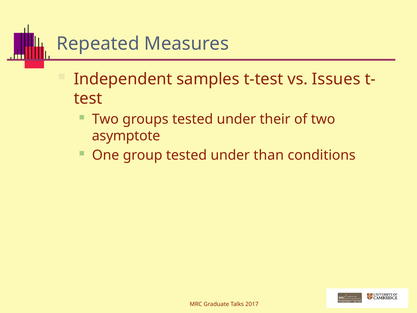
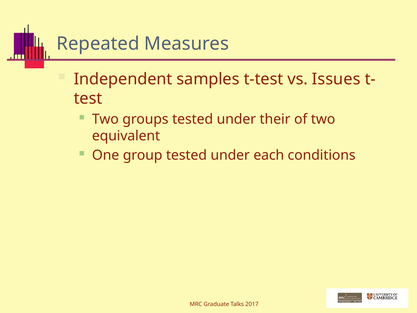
asymptote: asymptote -> equivalent
than: than -> each
